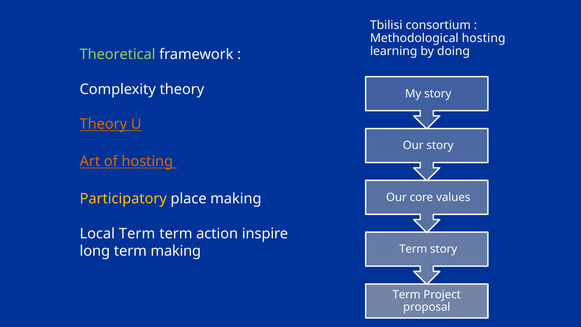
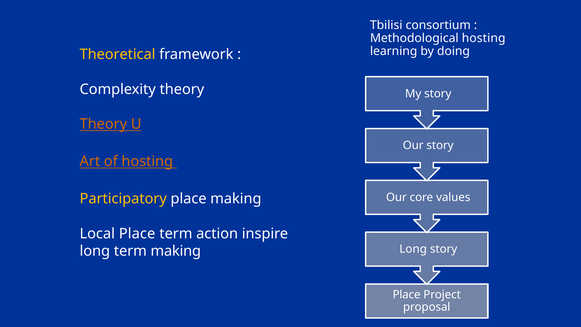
Theoretical colour: light green -> yellow
Local Term: Term -> Place
Term at (413, 249): Term -> Long
Term at (407, 294): Term -> Place
